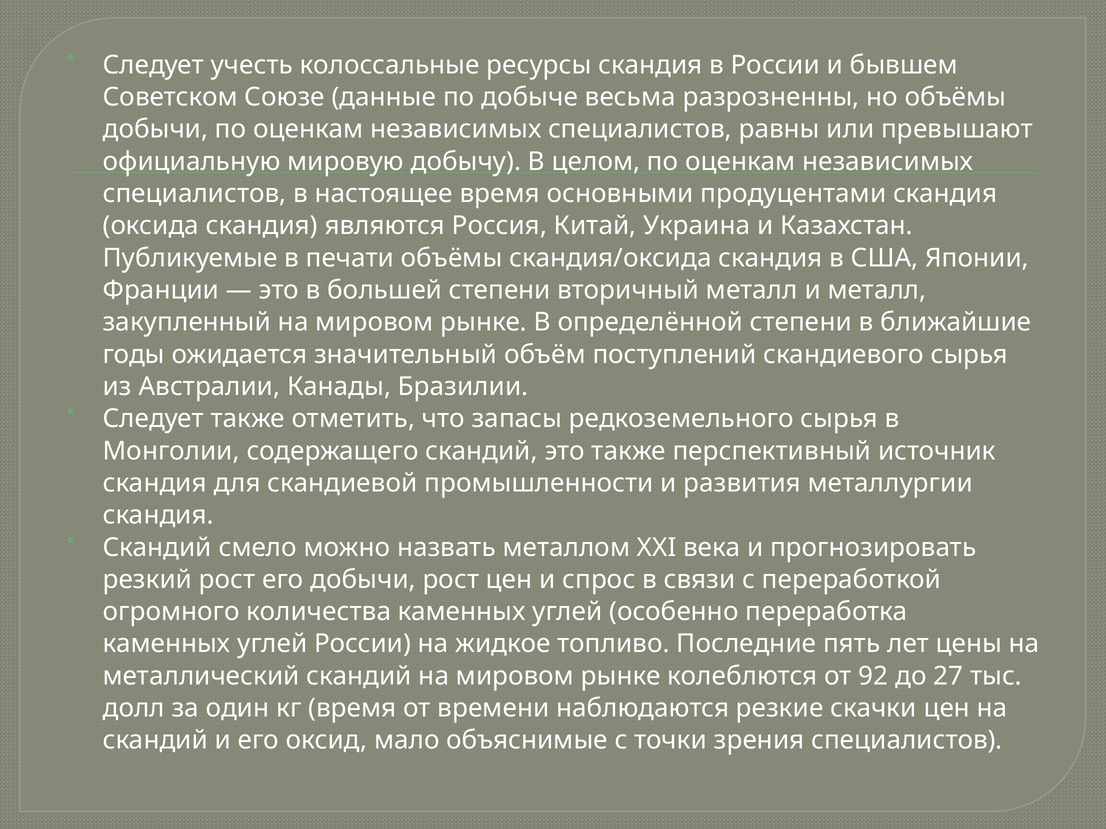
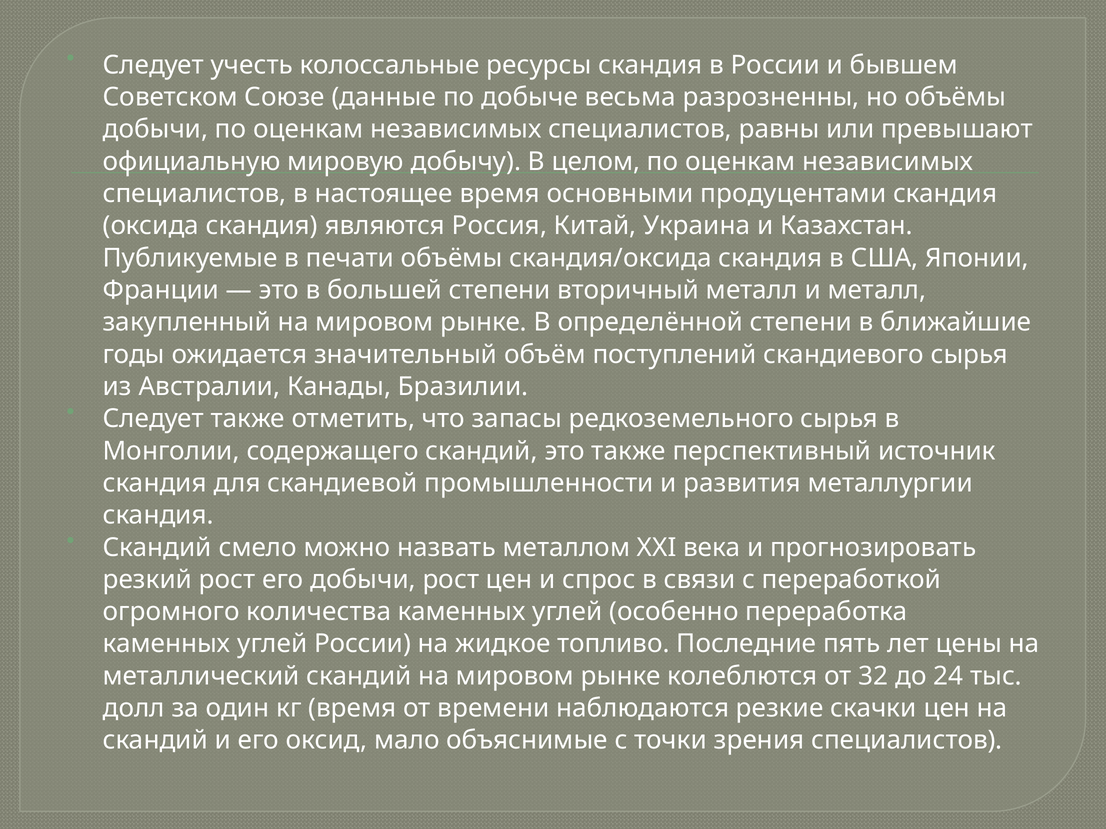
92: 92 -> 32
27: 27 -> 24
